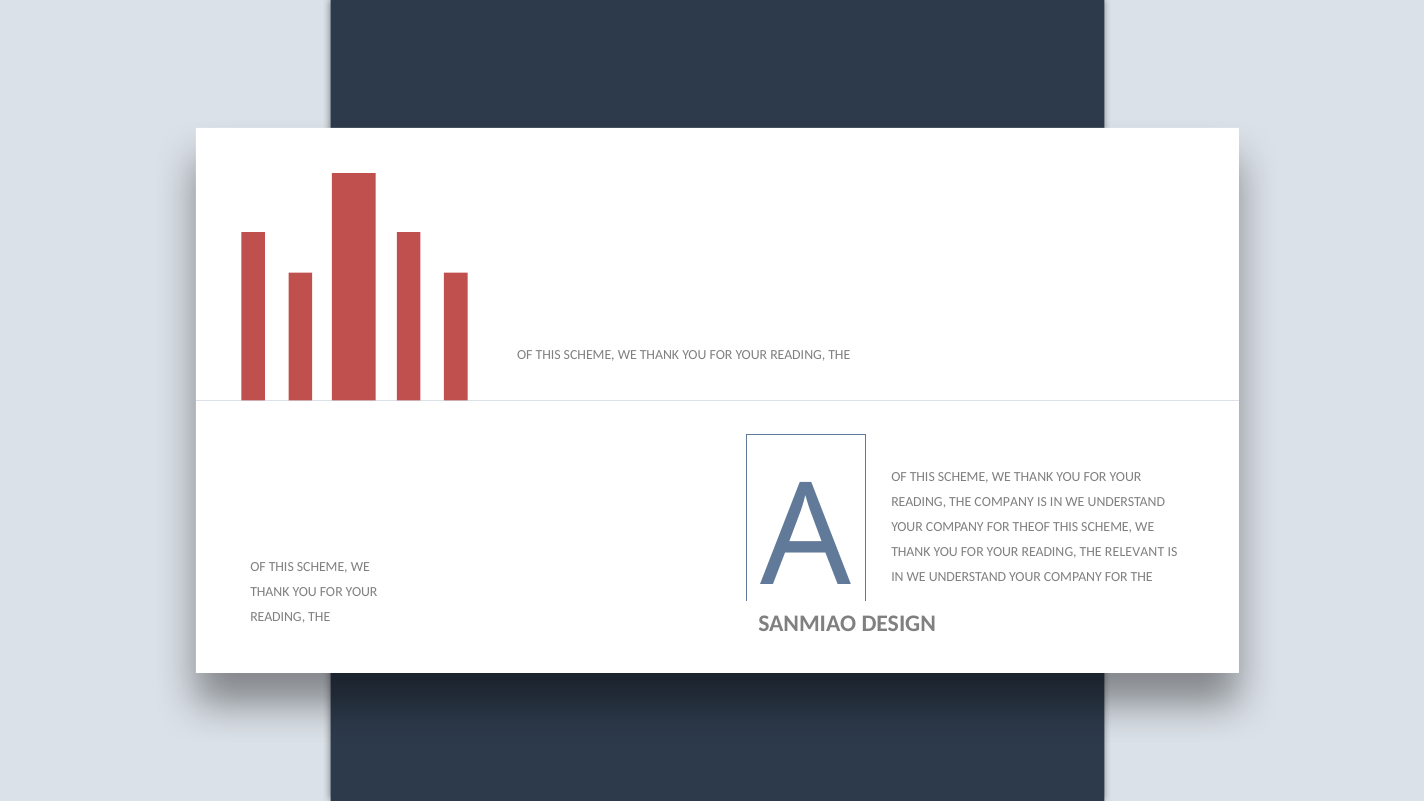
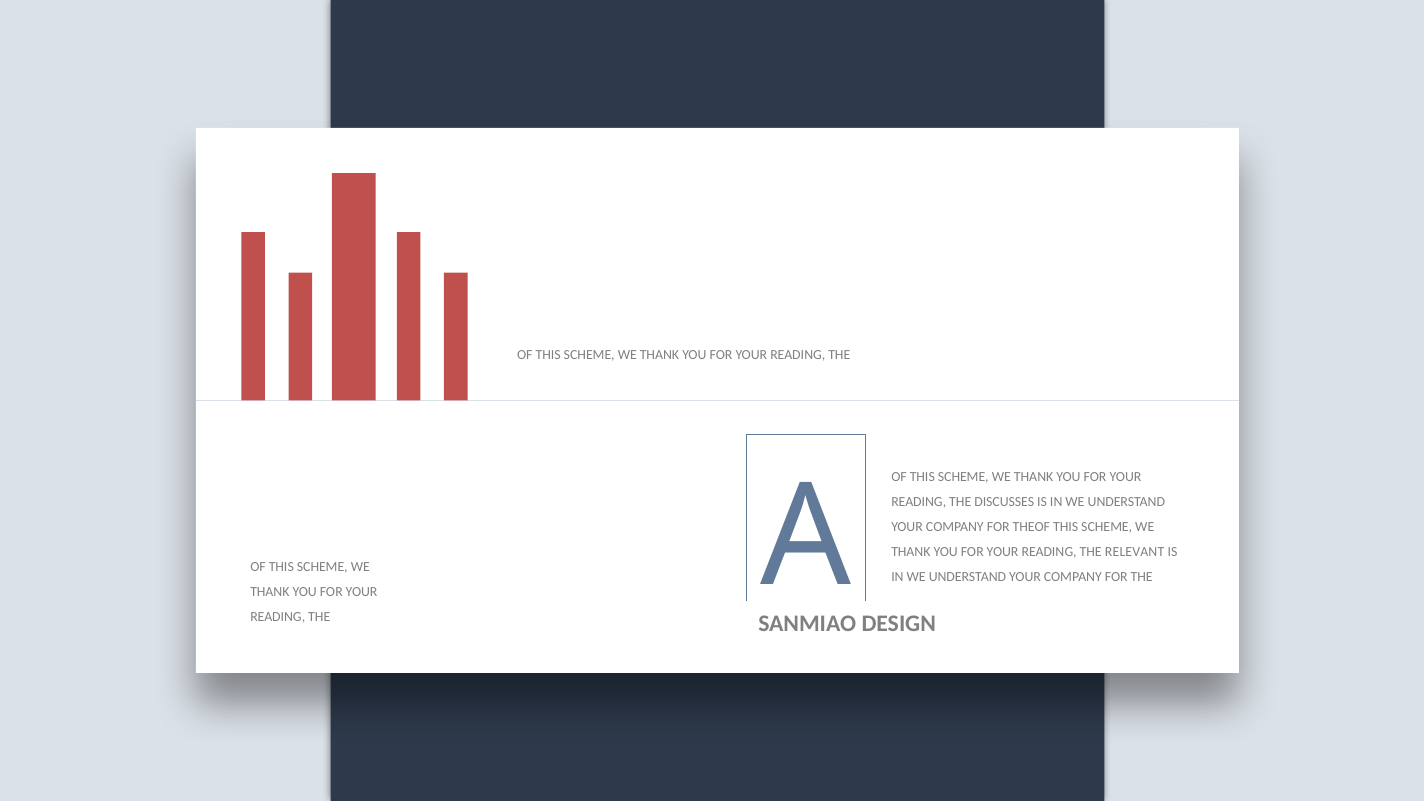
THE COMPANY: COMPANY -> DISCUSSES
